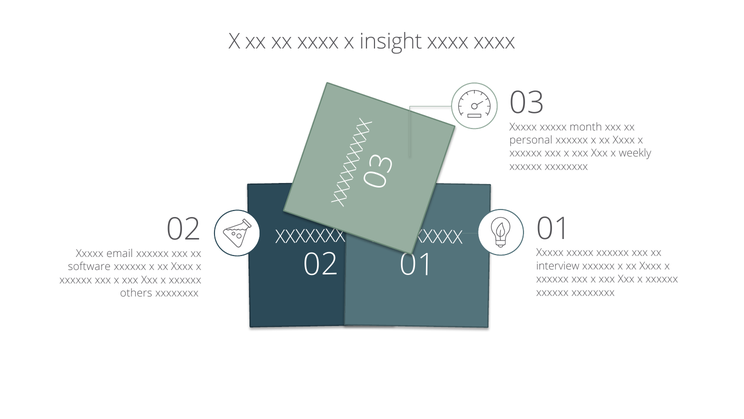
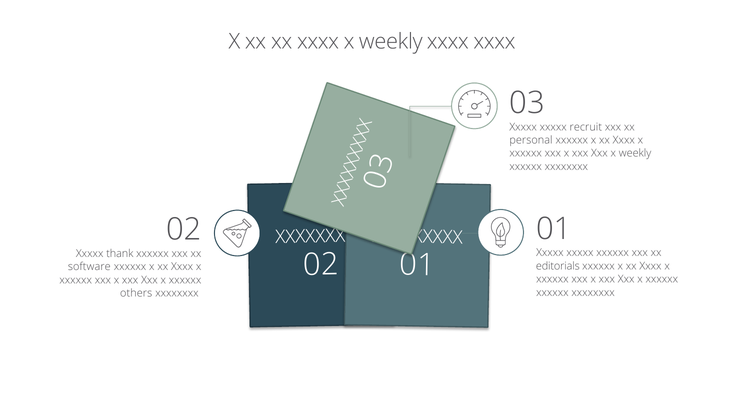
xxxx x insight: insight -> weekly
month: month -> recruit
email: email -> thank
interview: interview -> editorials
